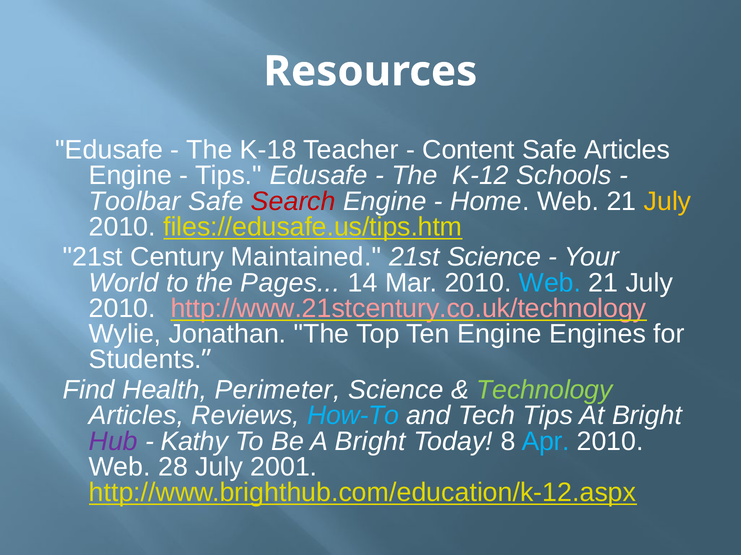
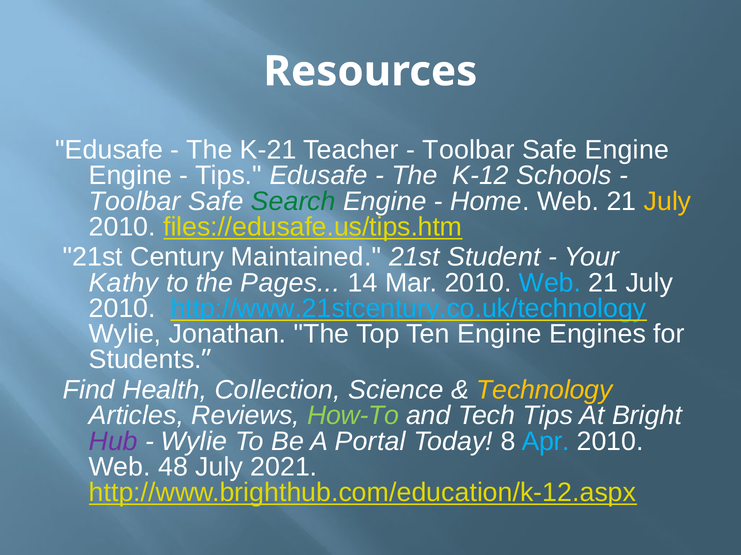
K-18: K-18 -> K-21
Content at (469, 150): Content -> Toolbar
Safe Articles: Articles -> Engine
Search colour: red -> green
21st Science: Science -> Student
World: World -> Kathy
http://www.21stcentury.co.uk/technology colour: pink -> light blue
Perimeter: Perimeter -> Collection
Technology colour: light green -> yellow
How-To colour: light blue -> light green
Kathy at (194, 442): Kathy -> Wylie
A Bright: Bright -> Portal
28: 28 -> 48
2001: 2001 -> 2021
